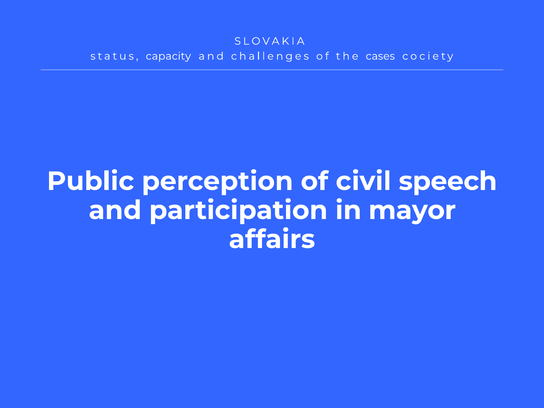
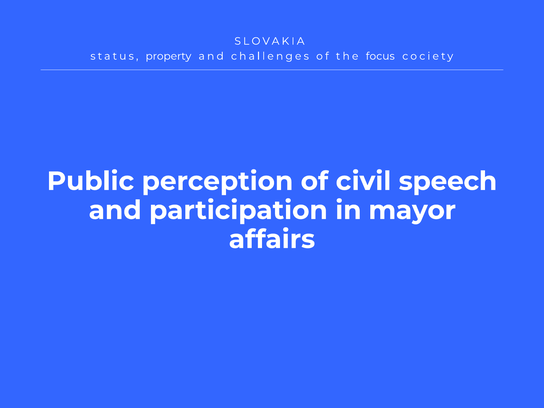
capacity: capacity -> property
cases: cases -> focus
